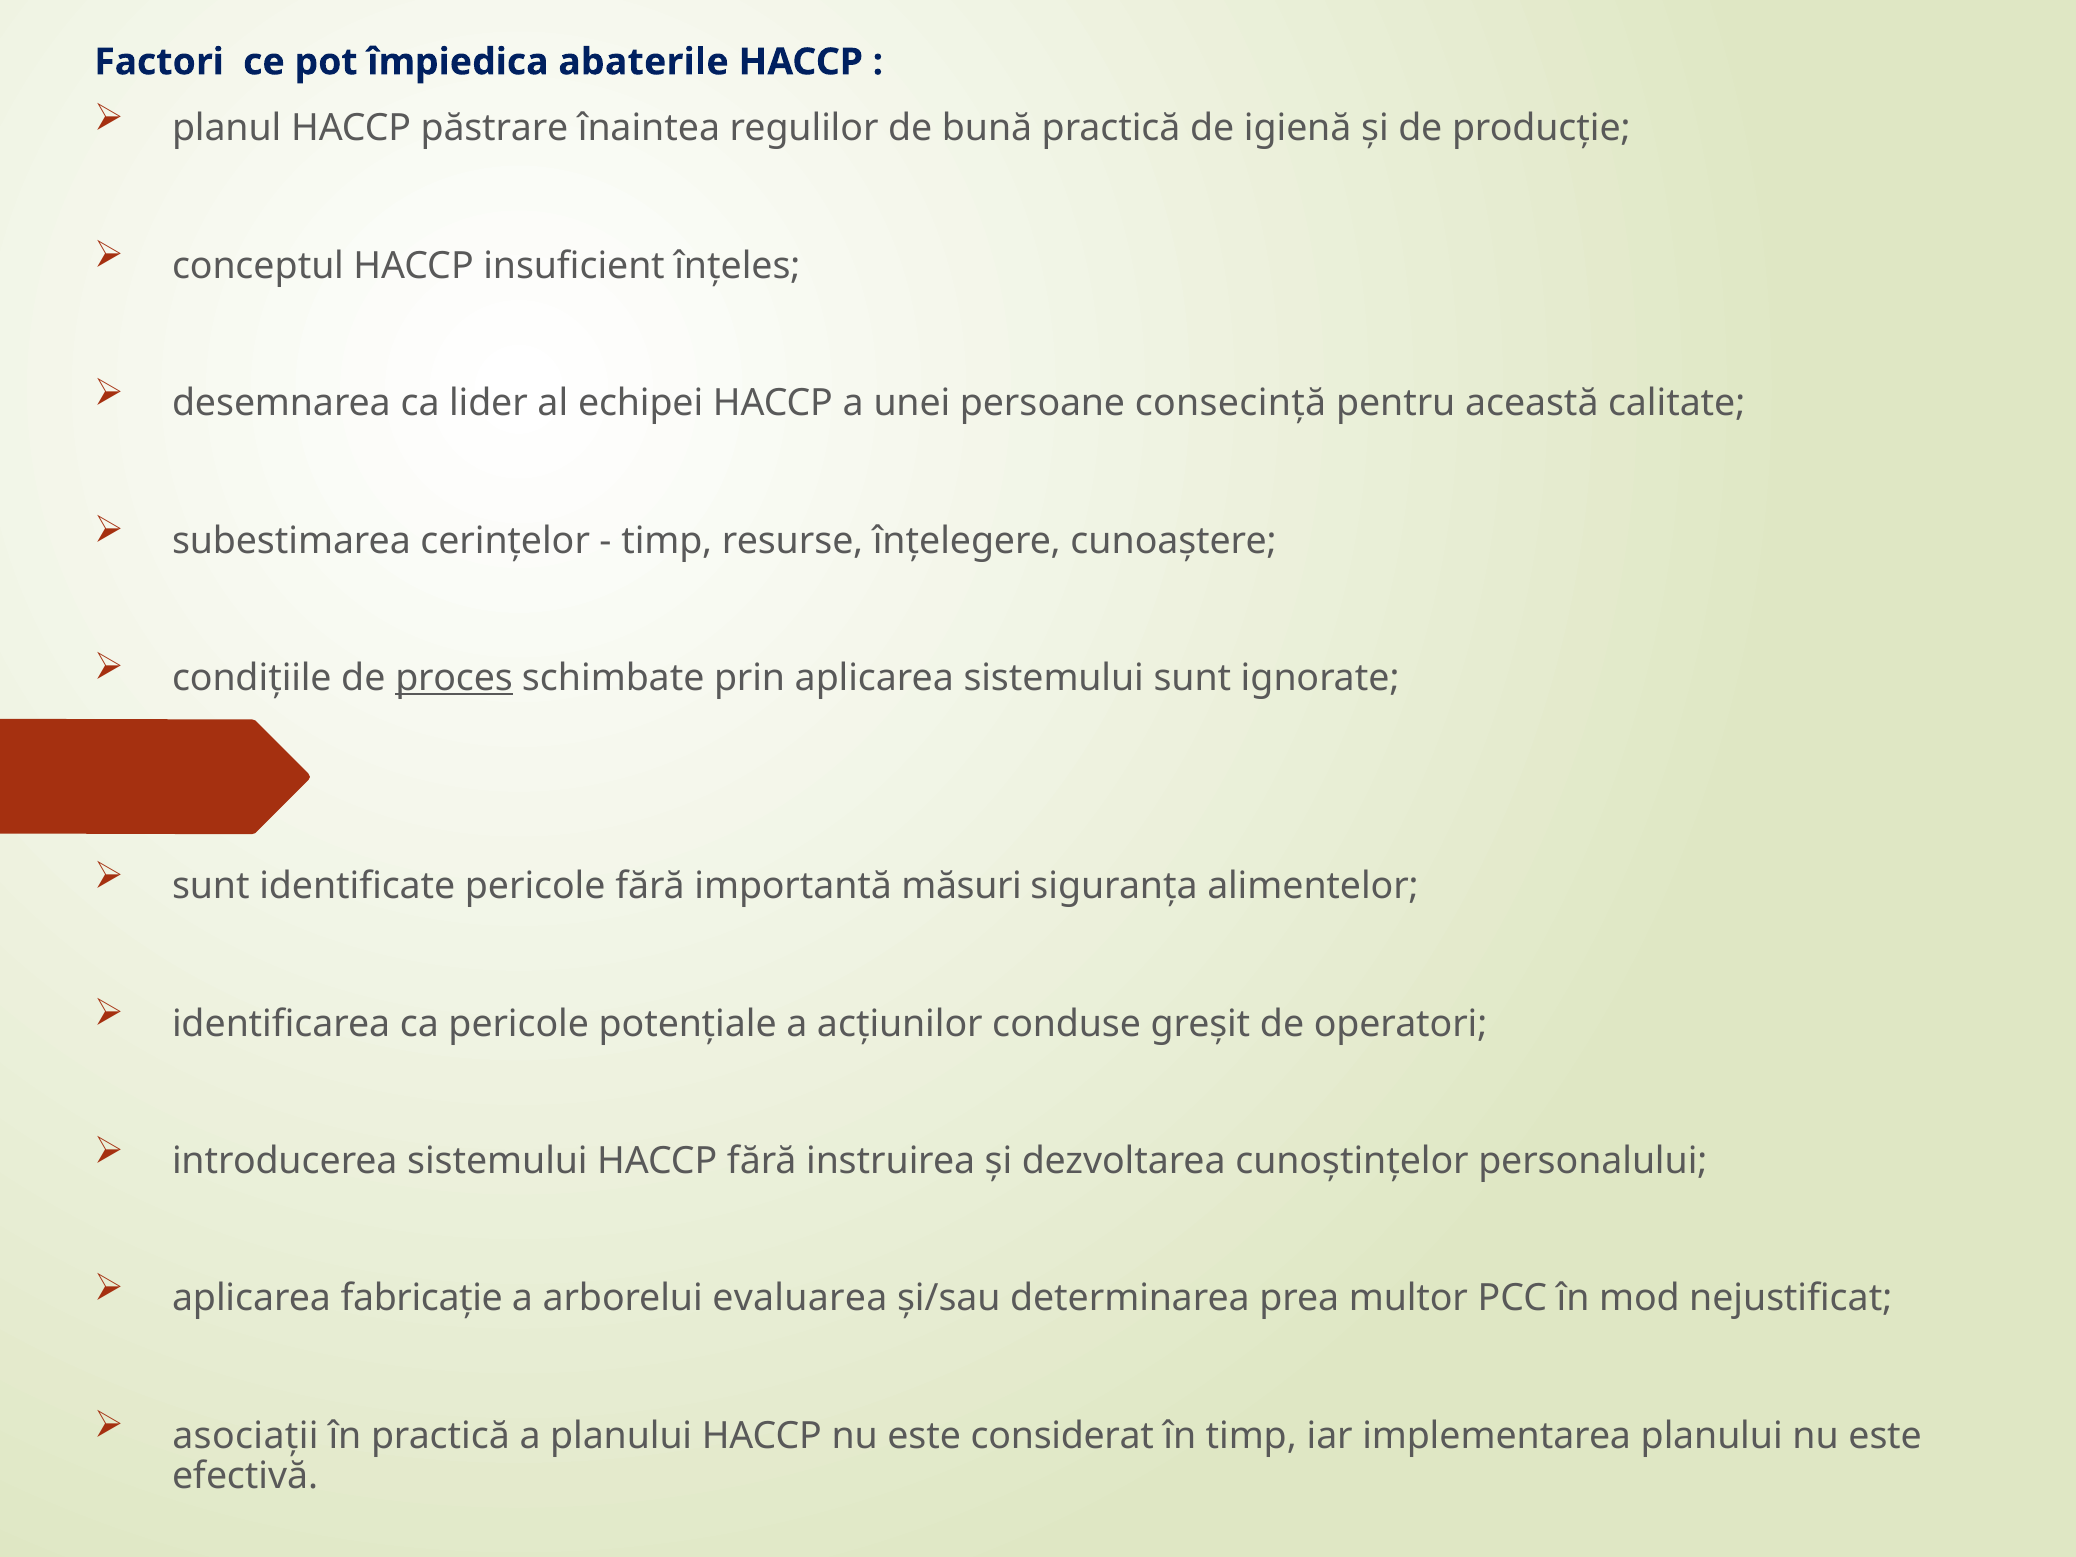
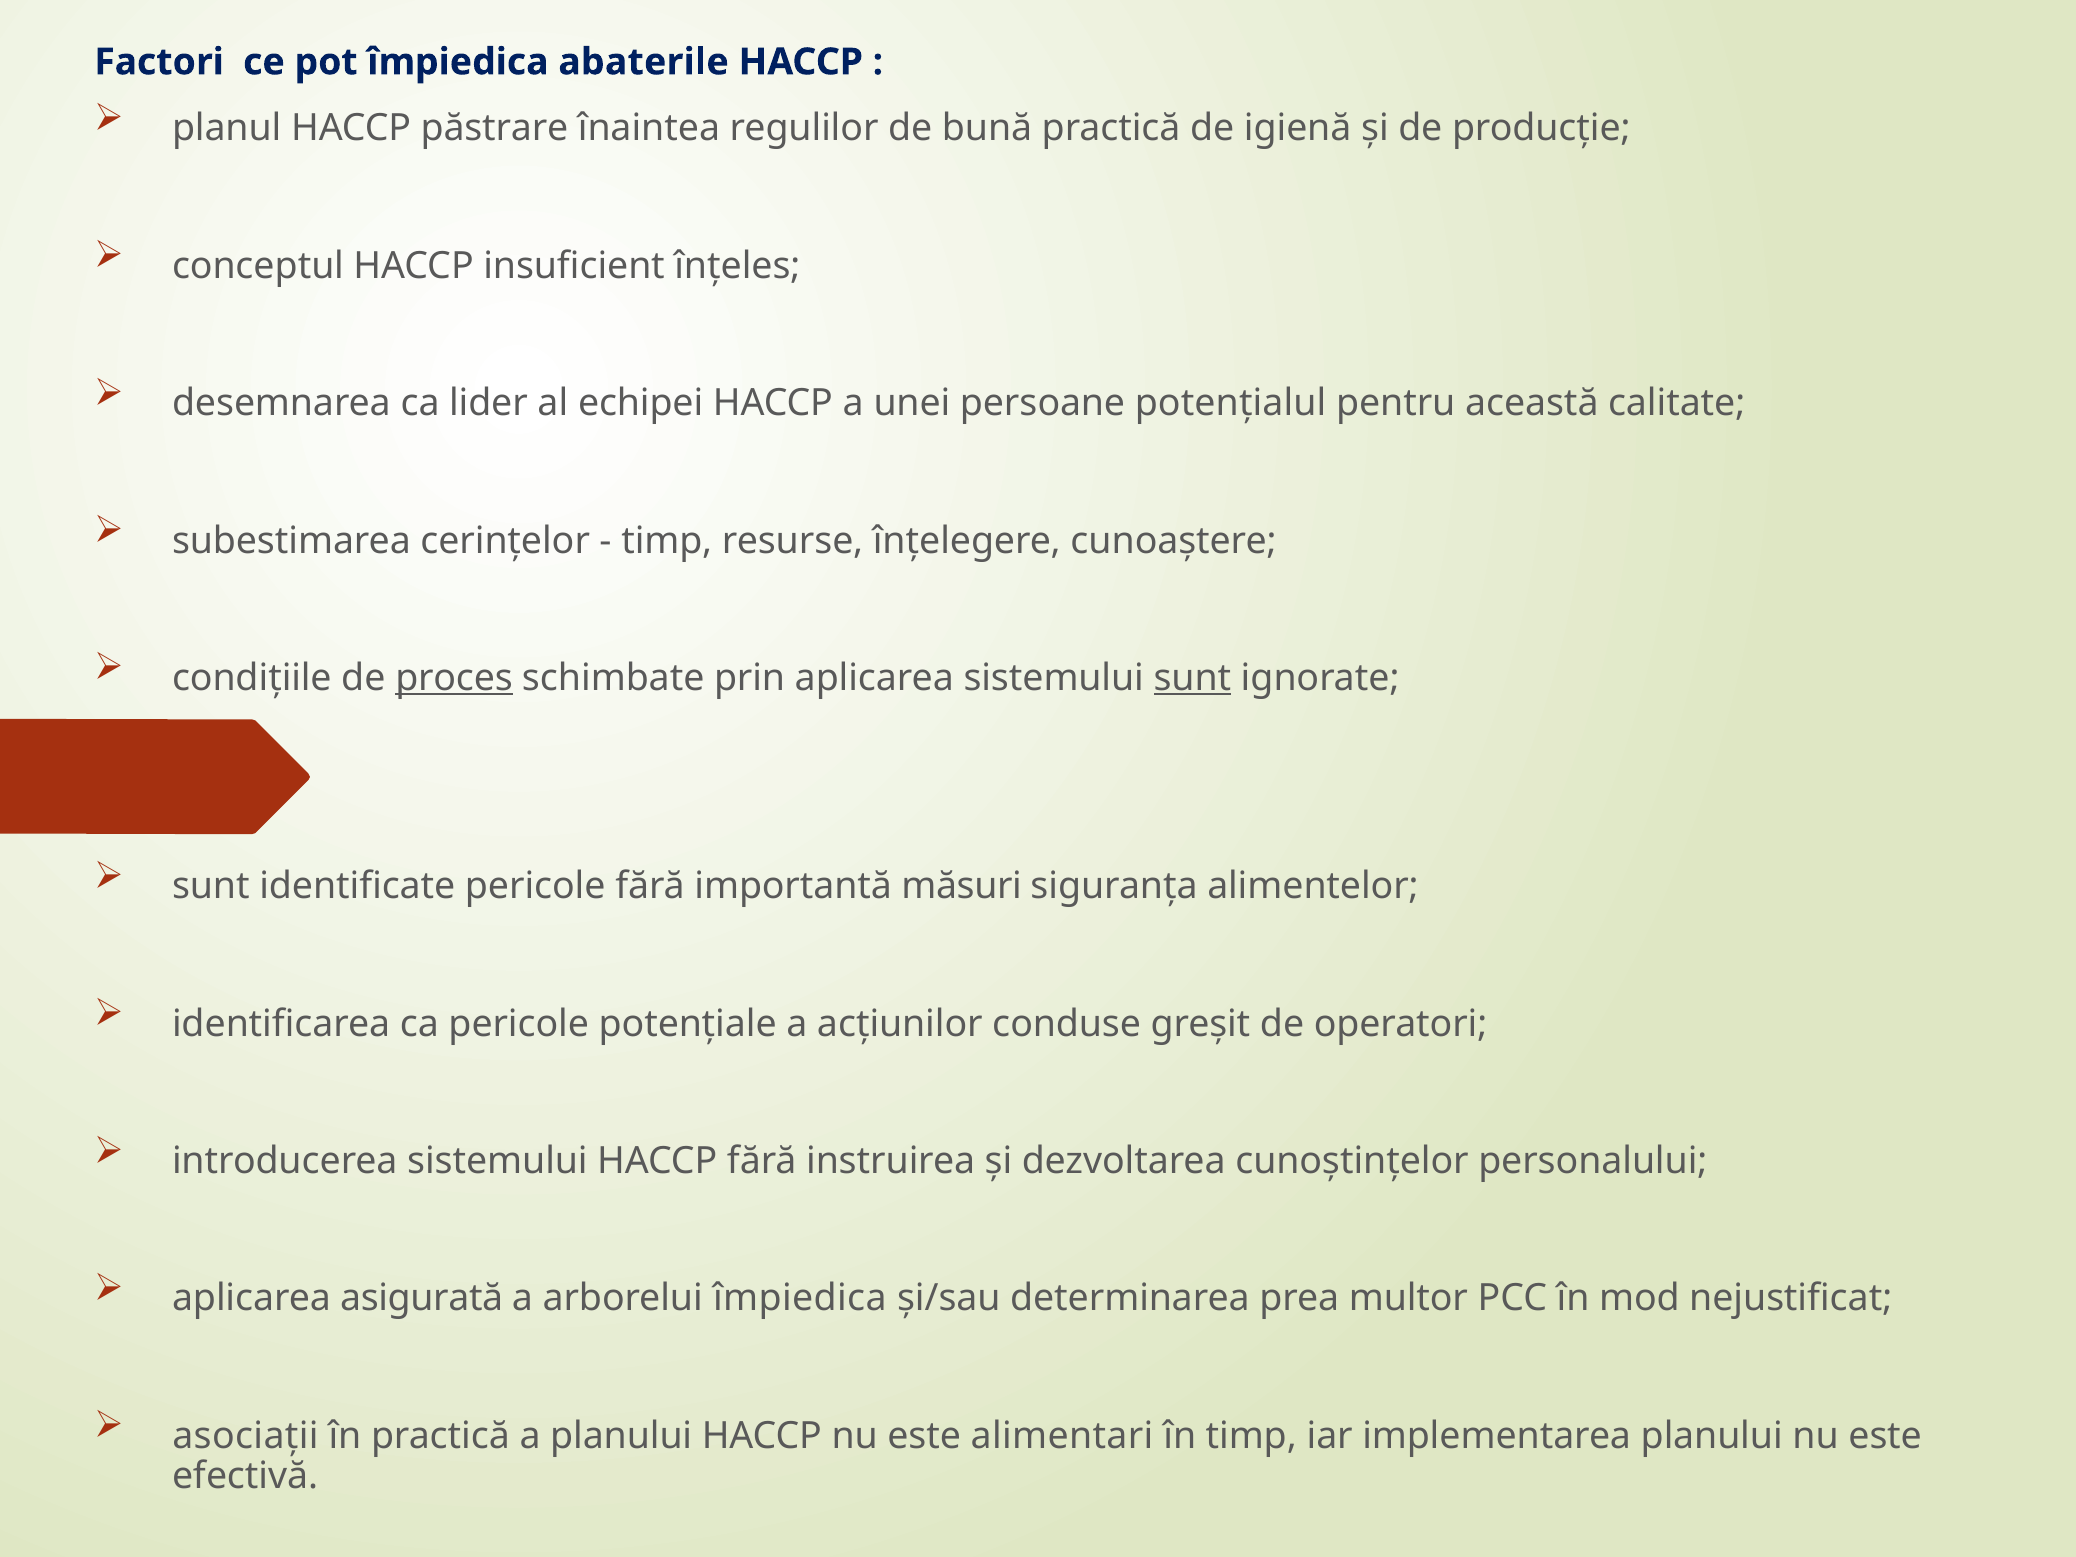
consecință: consecință -> potențialul
sunt at (1192, 678) underline: none -> present
fabricație: fabricație -> asigurată
arborelui evaluarea: evaluarea -> împiedica
considerat: considerat -> alimentari
